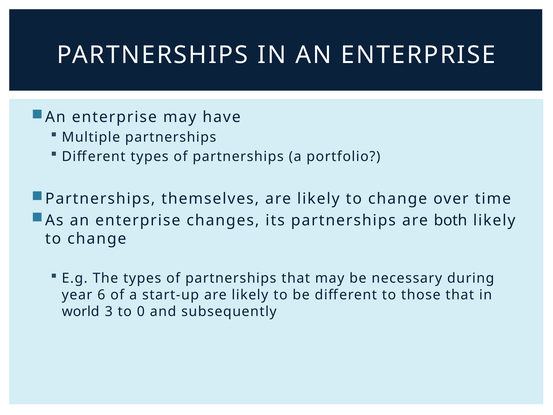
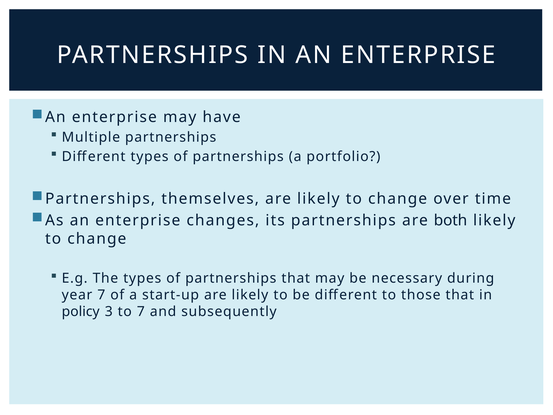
year 6: 6 -> 7
world: world -> policy
to 0: 0 -> 7
